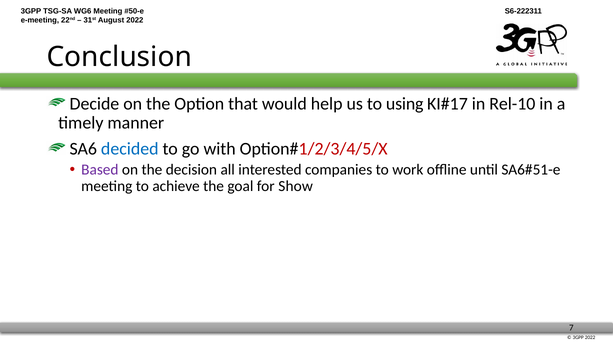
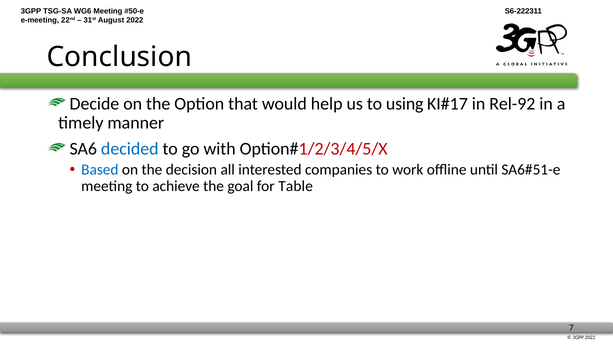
Rel-10: Rel-10 -> Rel-92
Based colour: purple -> blue
Show: Show -> Table
